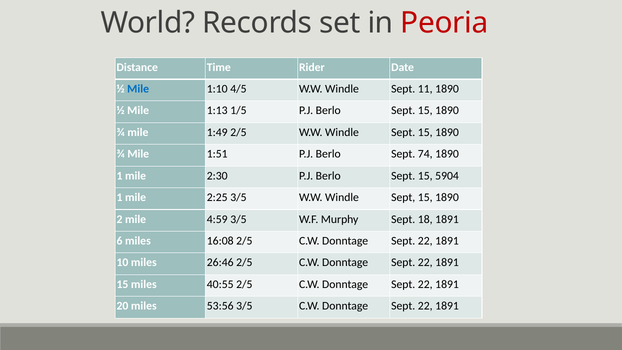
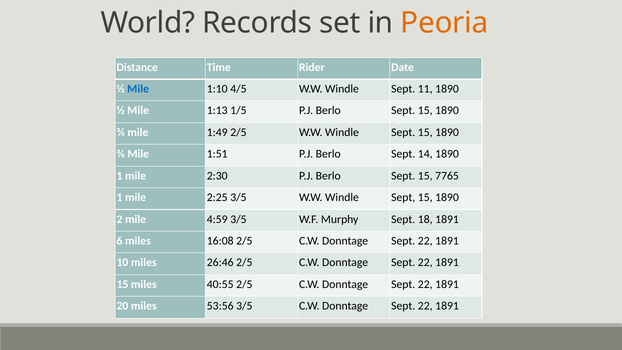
Peoria colour: red -> orange
74: 74 -> 14
5904: 5904 -> 7765
